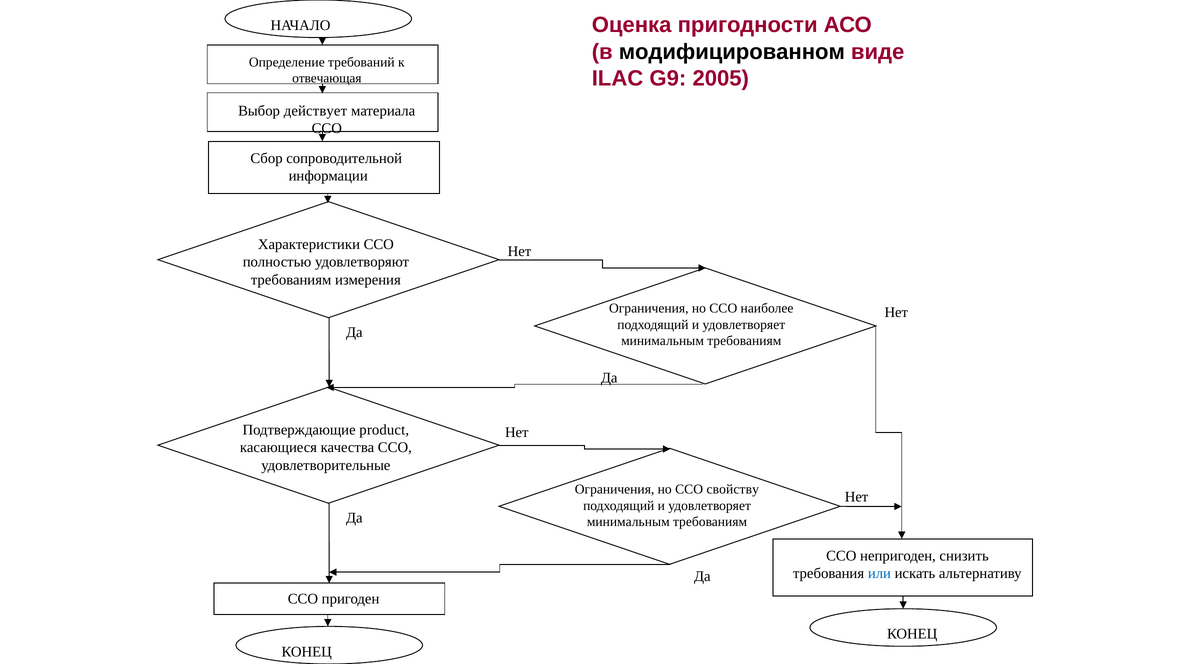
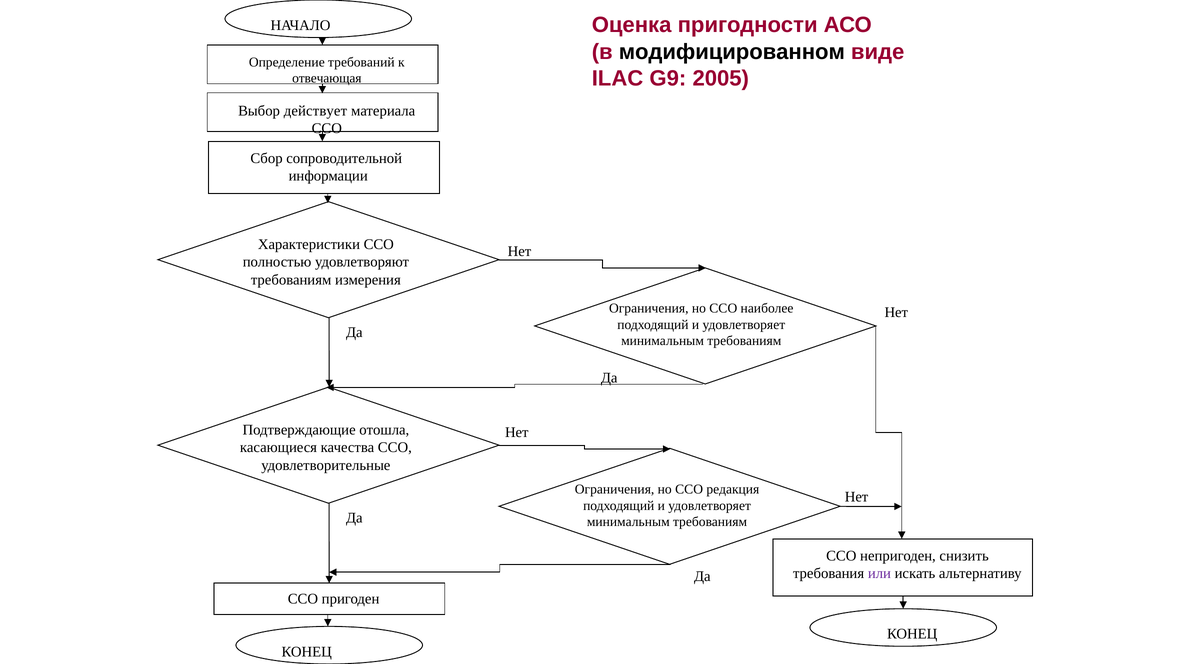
product: product -> отошла
свойству: свойству -> редакция
или colour: blue -> purple
